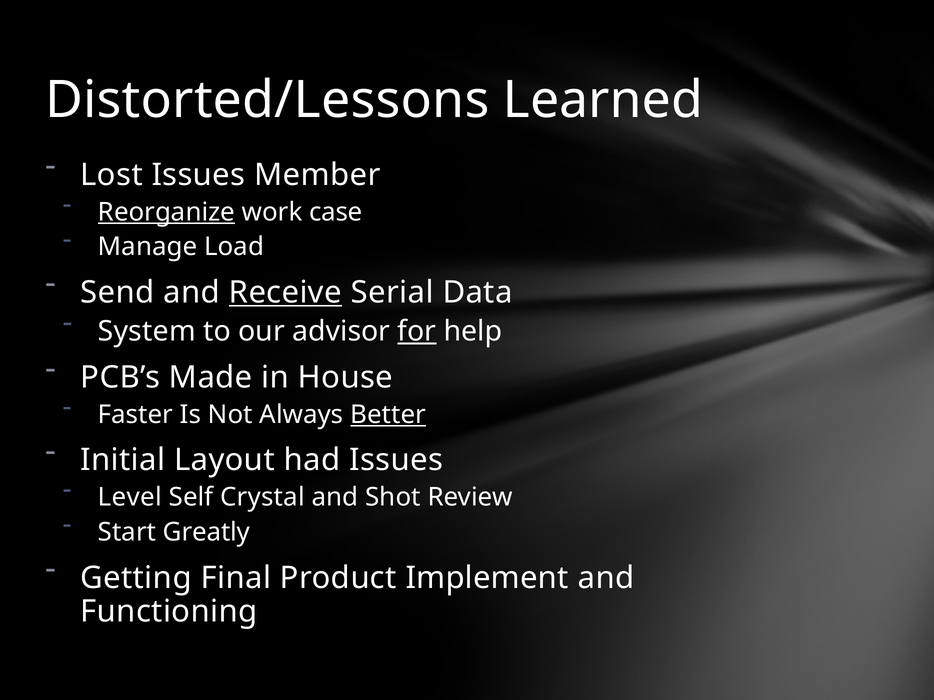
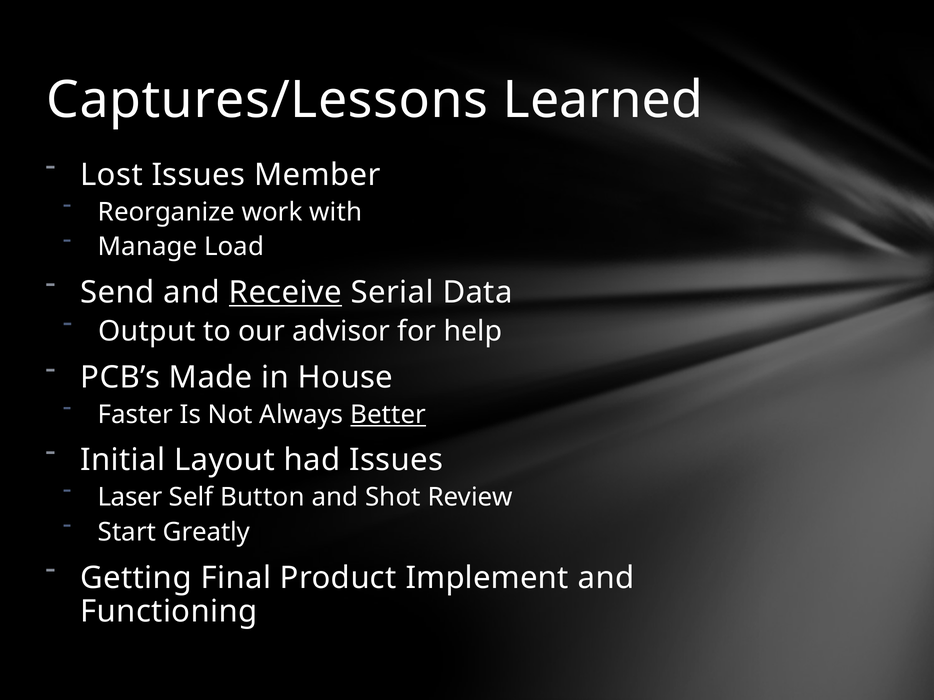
Distorted/Lessons: Distorted/Lessons -> Captures/Lessons
Reorganize underline: present -> none
case: case -> with
System: System -> Output
for underline: present -> none
Level: Level -> Laser
Crystal: Crystal -> Button
